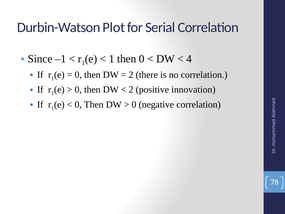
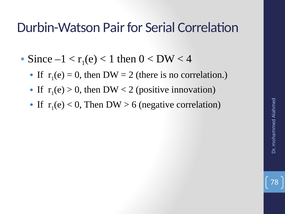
Plot: Plot -> Pair
0 at (134, 104): 0 -> 6
